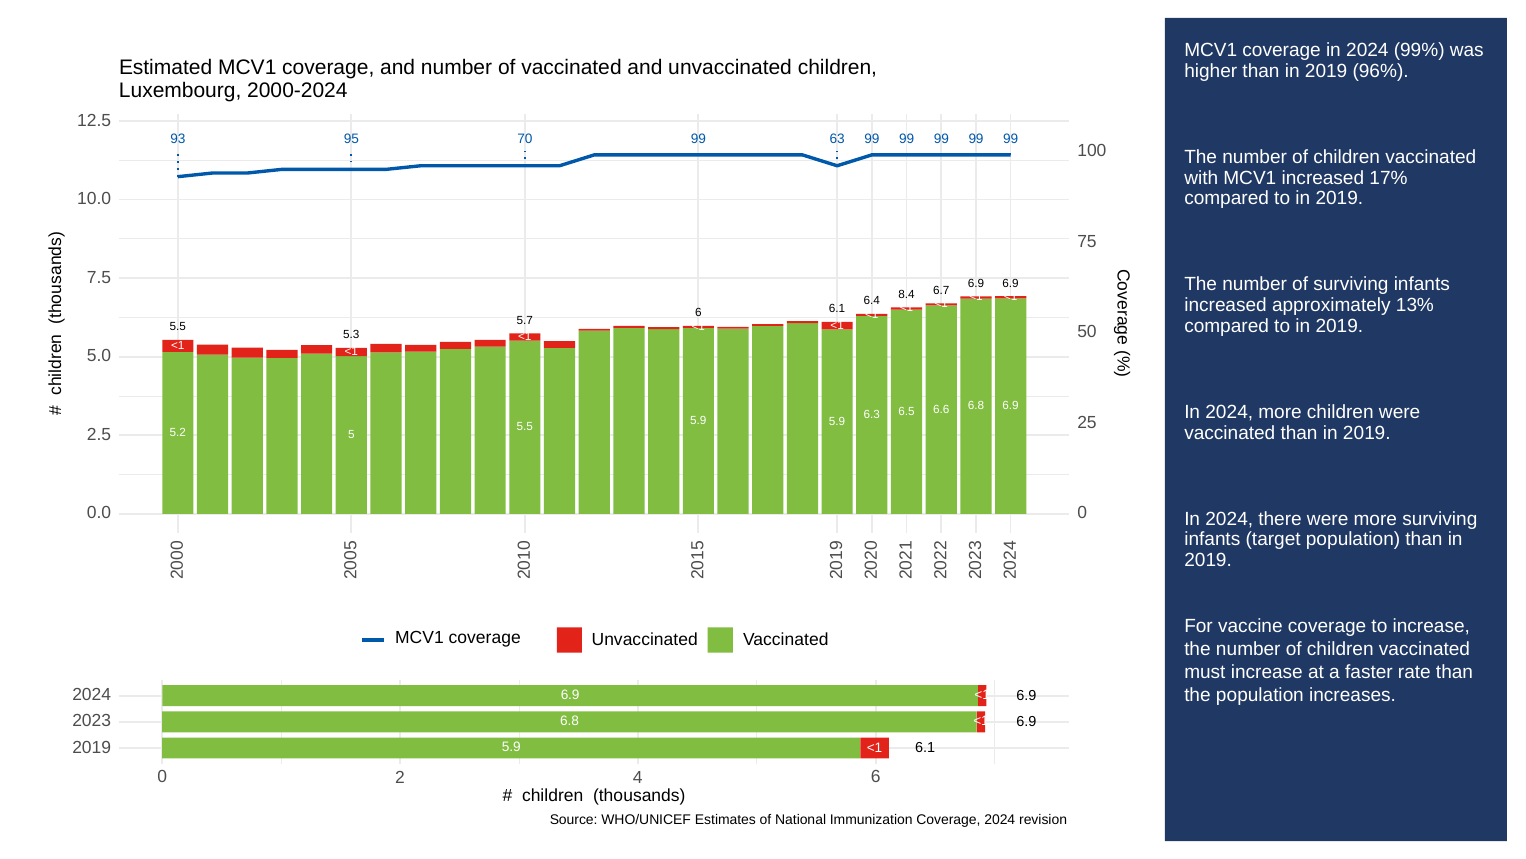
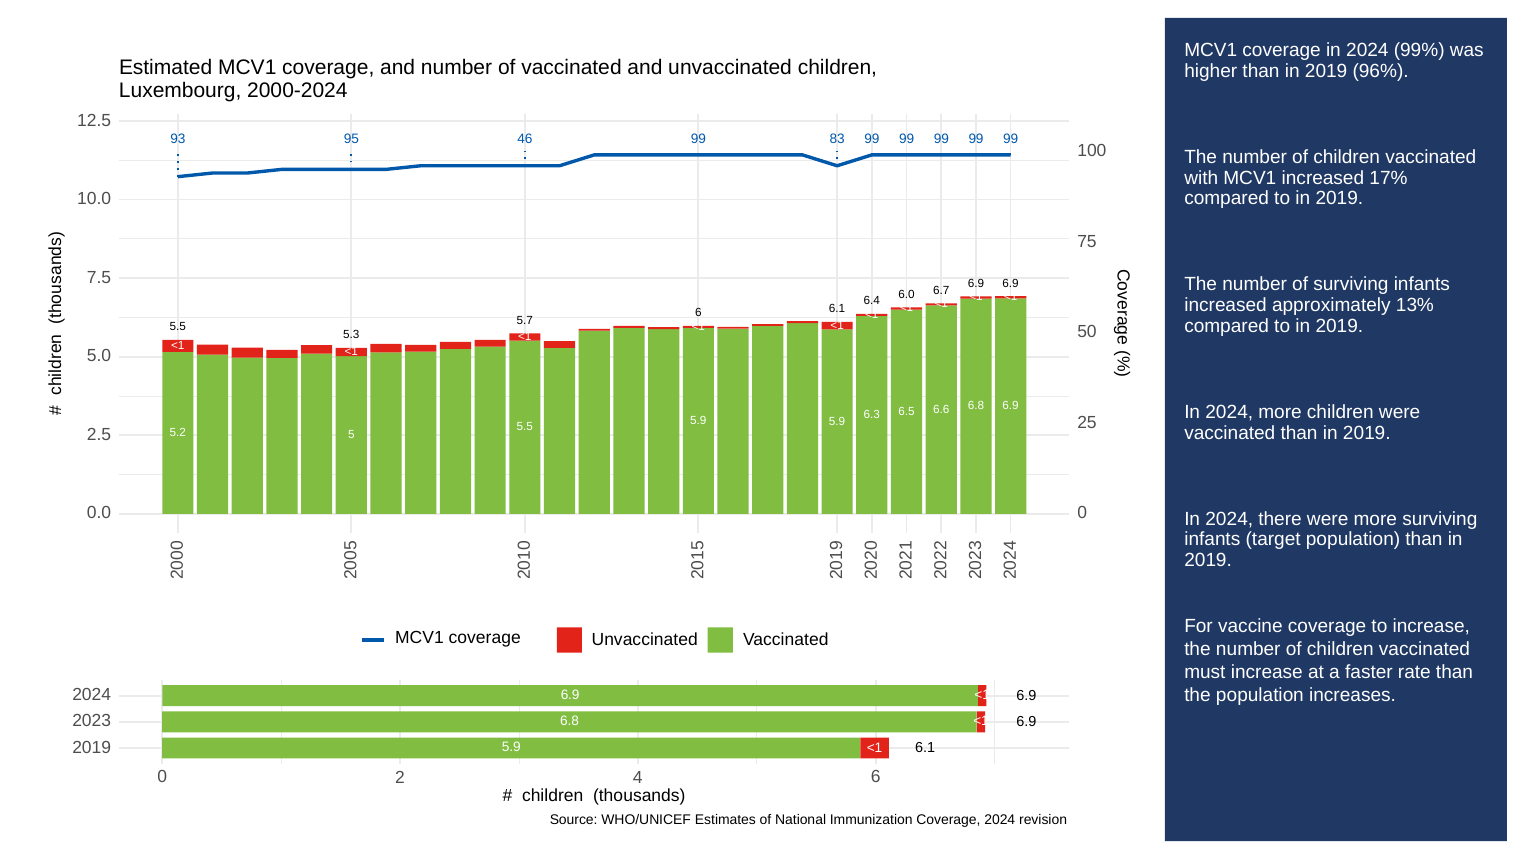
70: 70 -> 46
63: 63 -> 83
8.4: 8.4 -> 6.0
